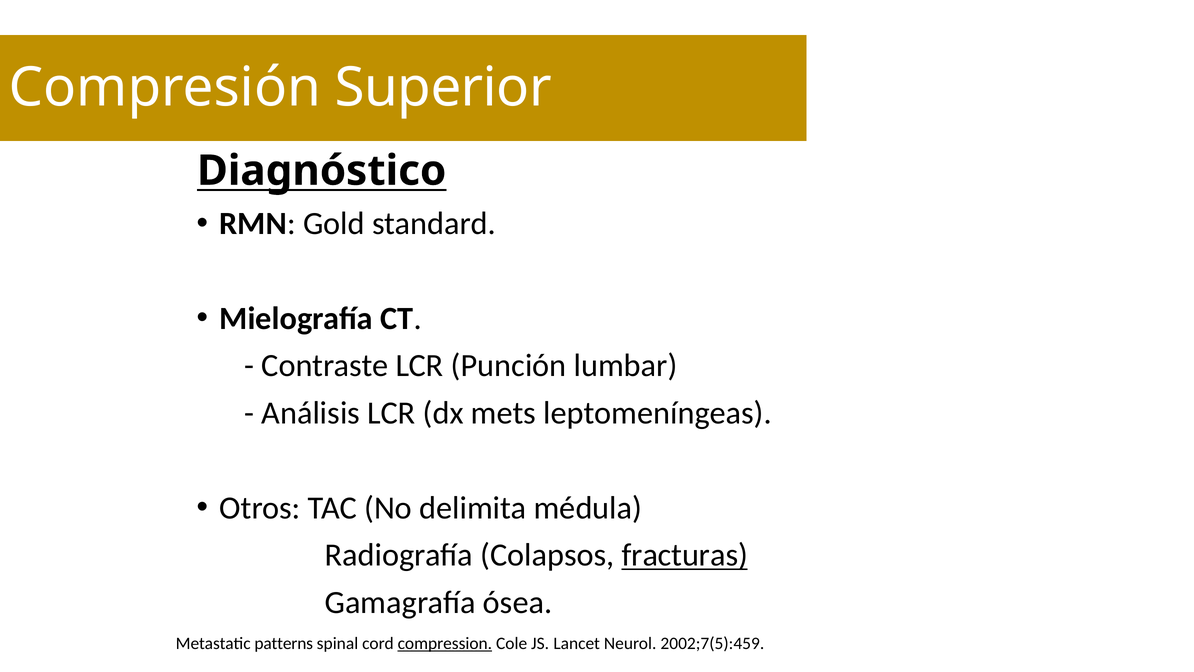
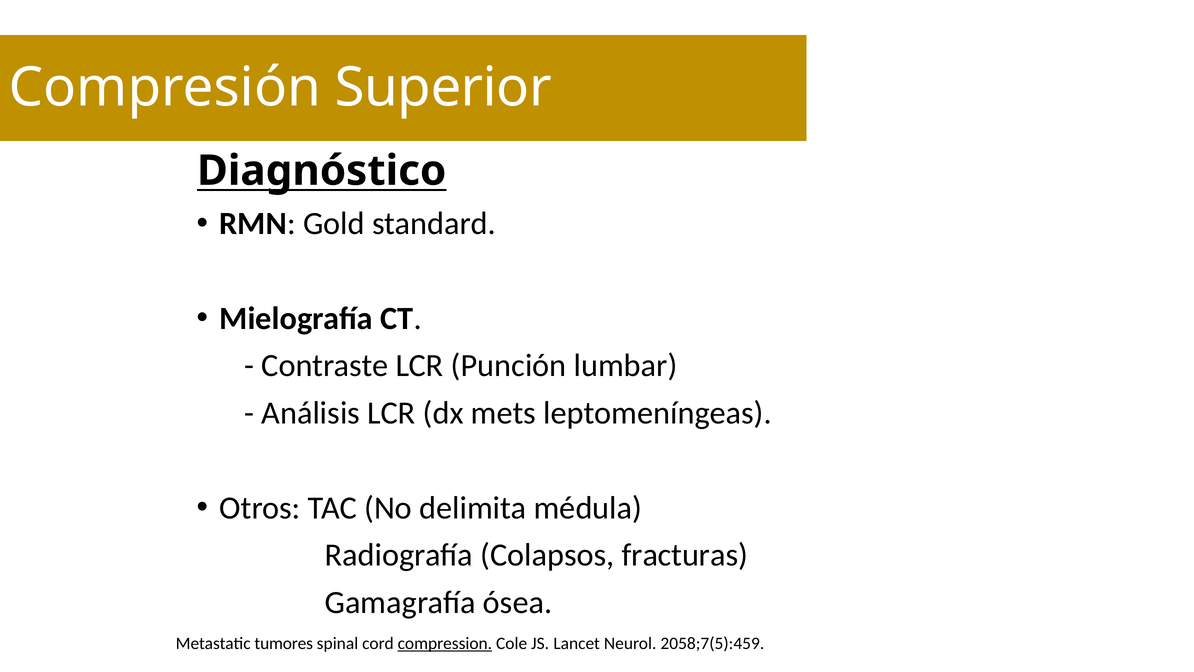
fracturas underline: present -> none
patterns: patterns -> tumores
2002;7(5):459: 2002;7(5):459 -> 2058;7(5):459
